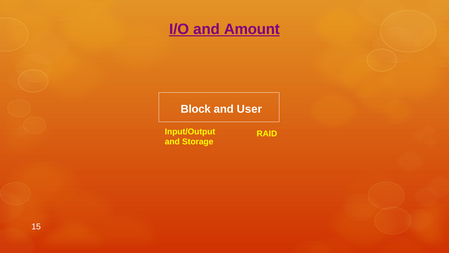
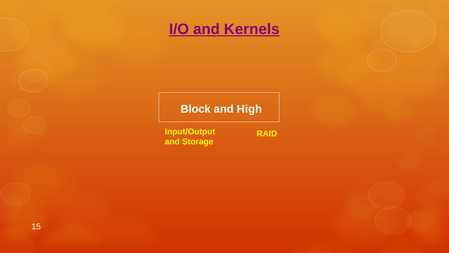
Amount: Amount -> Kernels
User: User -> High
